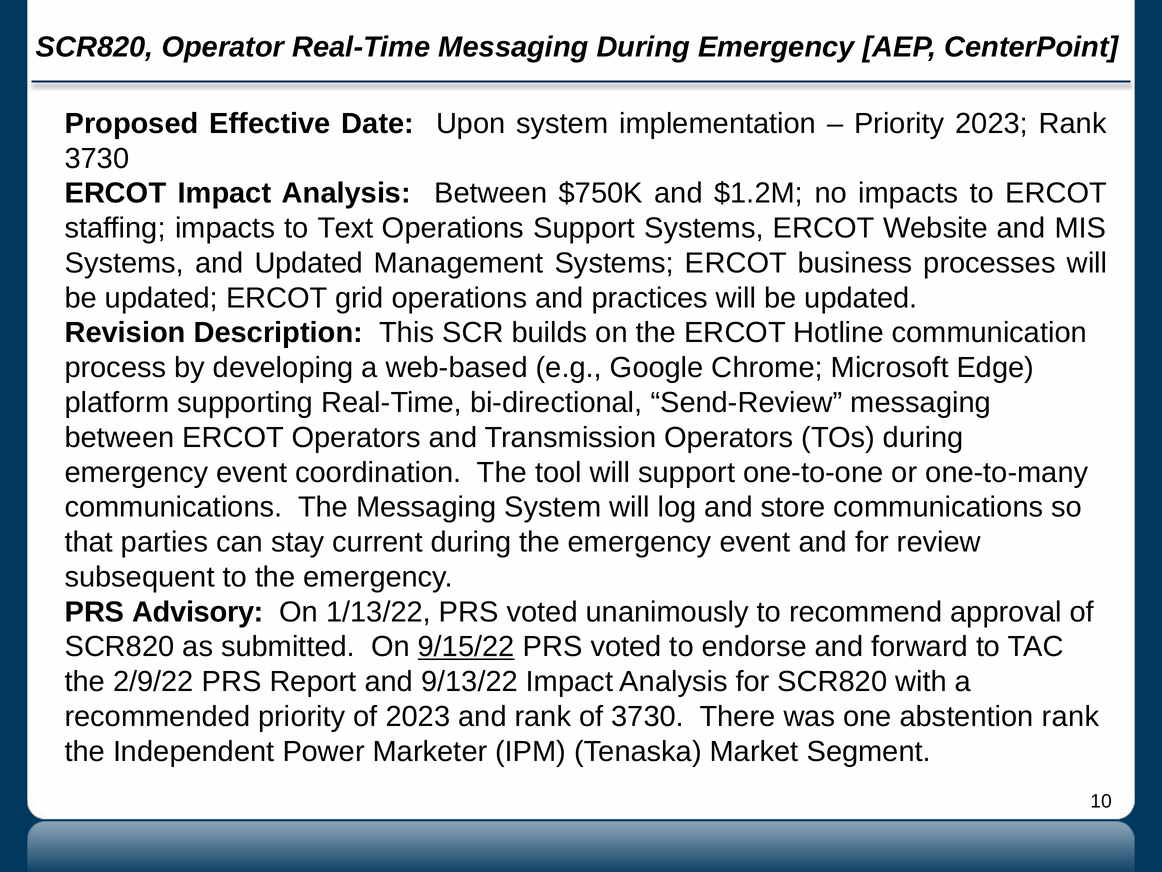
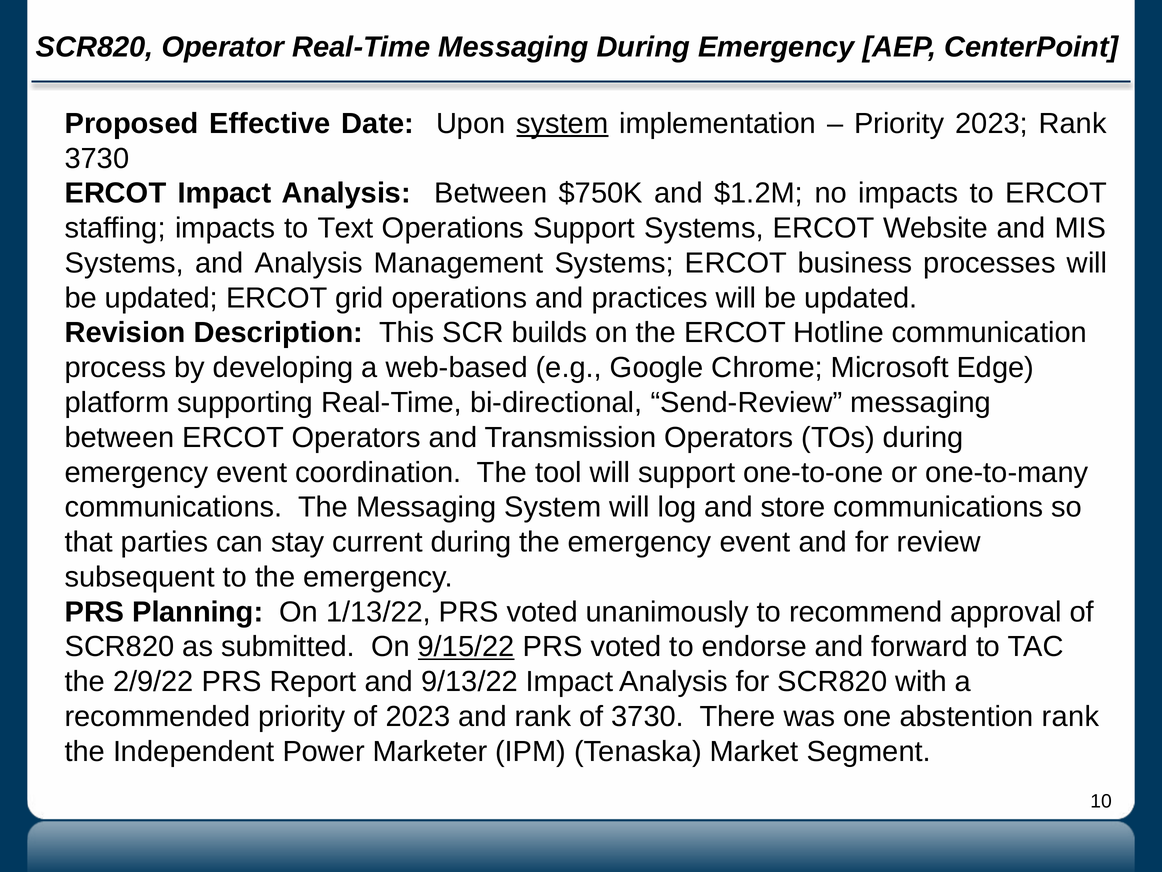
system at (562, 124) underline: none -> present
and Updated: Updated -> Analysis
Advisory: Advisory -> Planning
